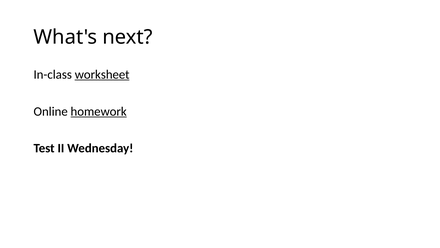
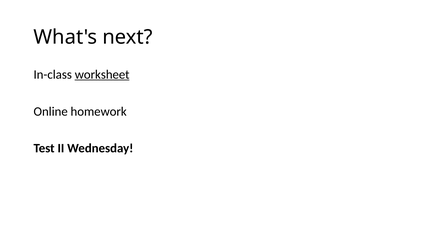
homework underline: present -> none
